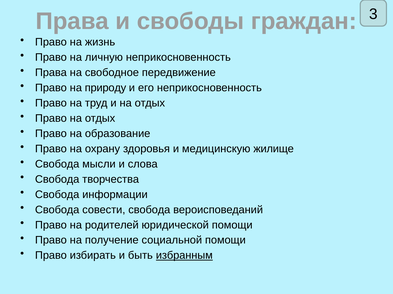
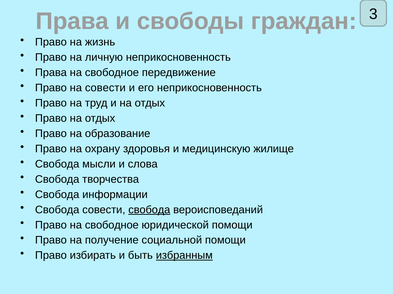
на природу: природу -> совести
свобода at (149, 210) underline: none -> present
Право на родителей: родителей -> свободное
